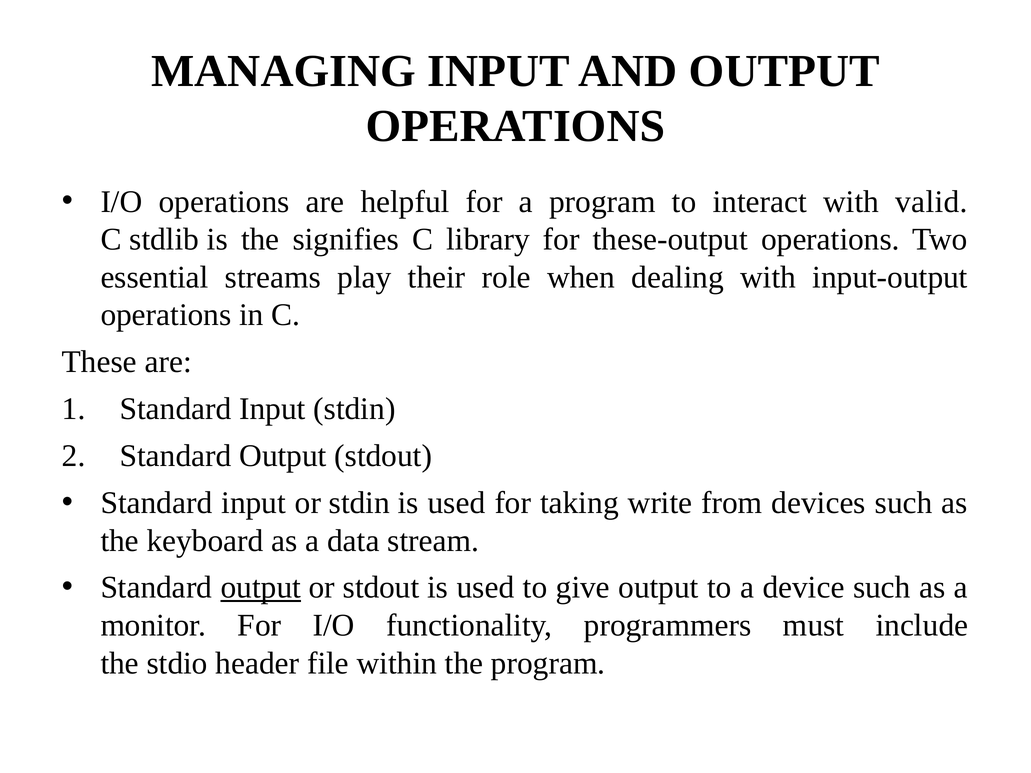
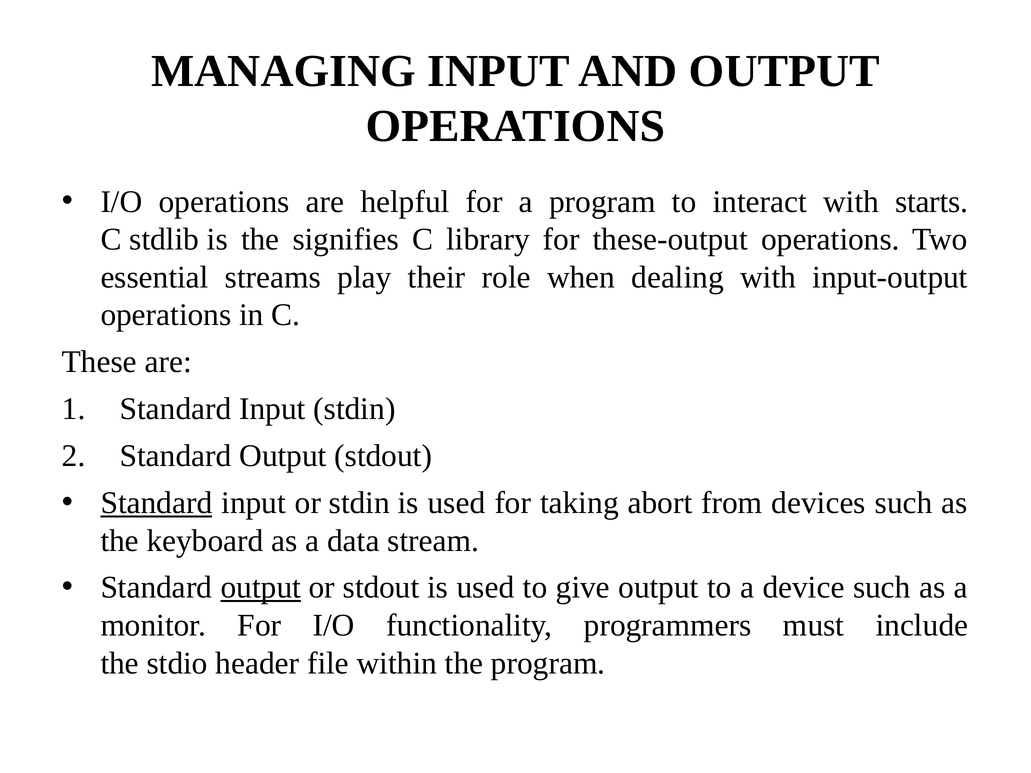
valid: valid -> starts
Standard at (156, 503) underline: none -> present
write: write -> abort
